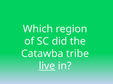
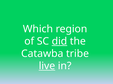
did underline: none -> present
